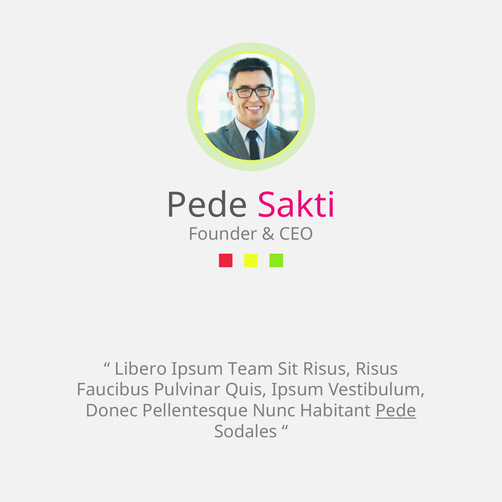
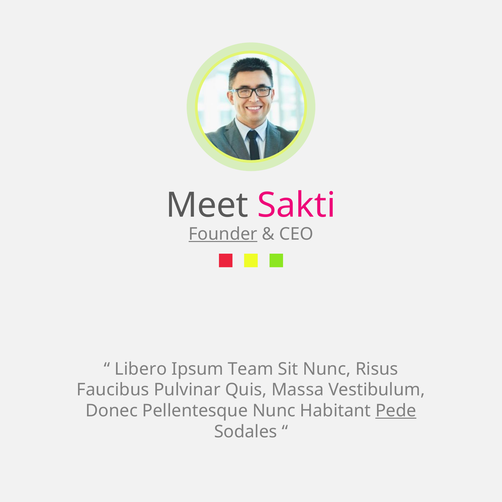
Pede at (207, 205): Pede -> Meet
Founder underline: none -> present
Sit Risus: Risus -> Nunc
Quis Ipsum: Ipsum -> Massa
